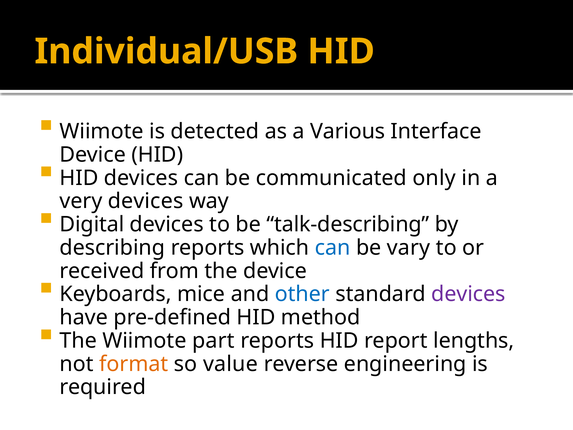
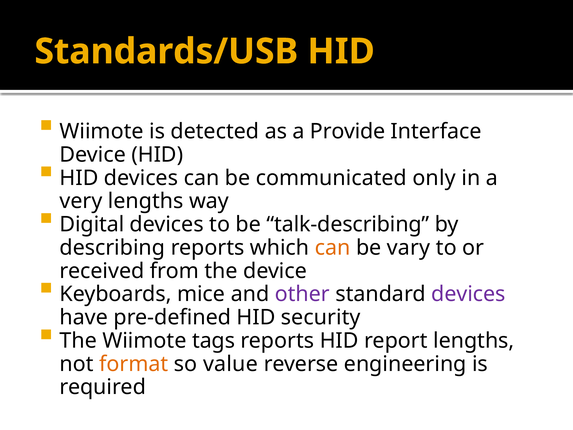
Individual/USB: Individual/USB -> Standards/USB
Various: Various -> Provide
very devices: devices -> lengths
can at (333, 248) colour: blue -> orange
other colour: blue -> purple
method: method -> security
part: part -> tags
